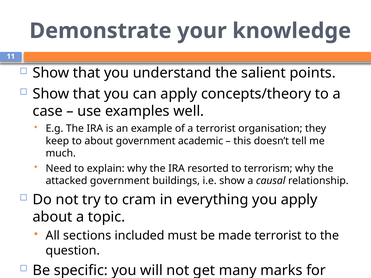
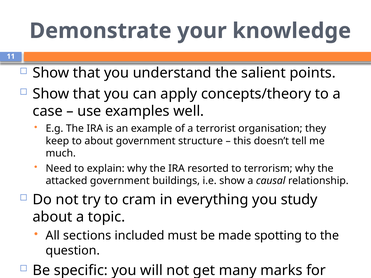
academic: academic -> structure
you apply: apply -> study
made terrorist: terrorist -> spotting
